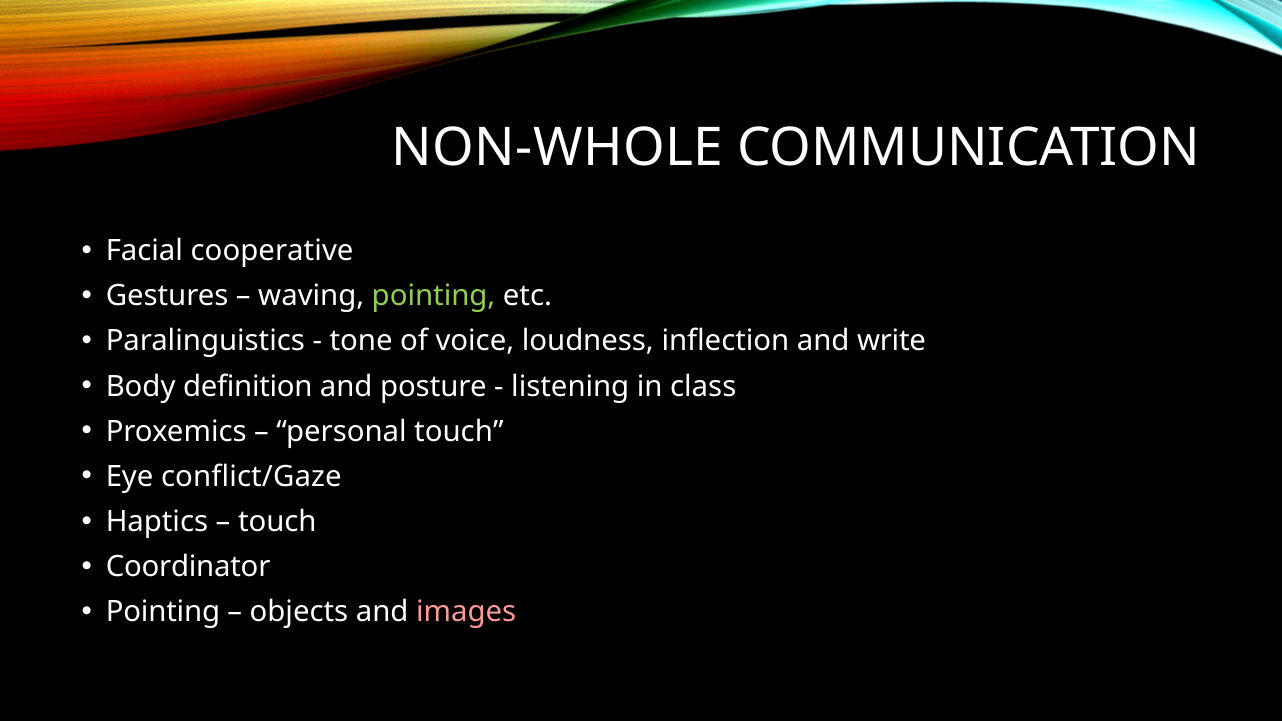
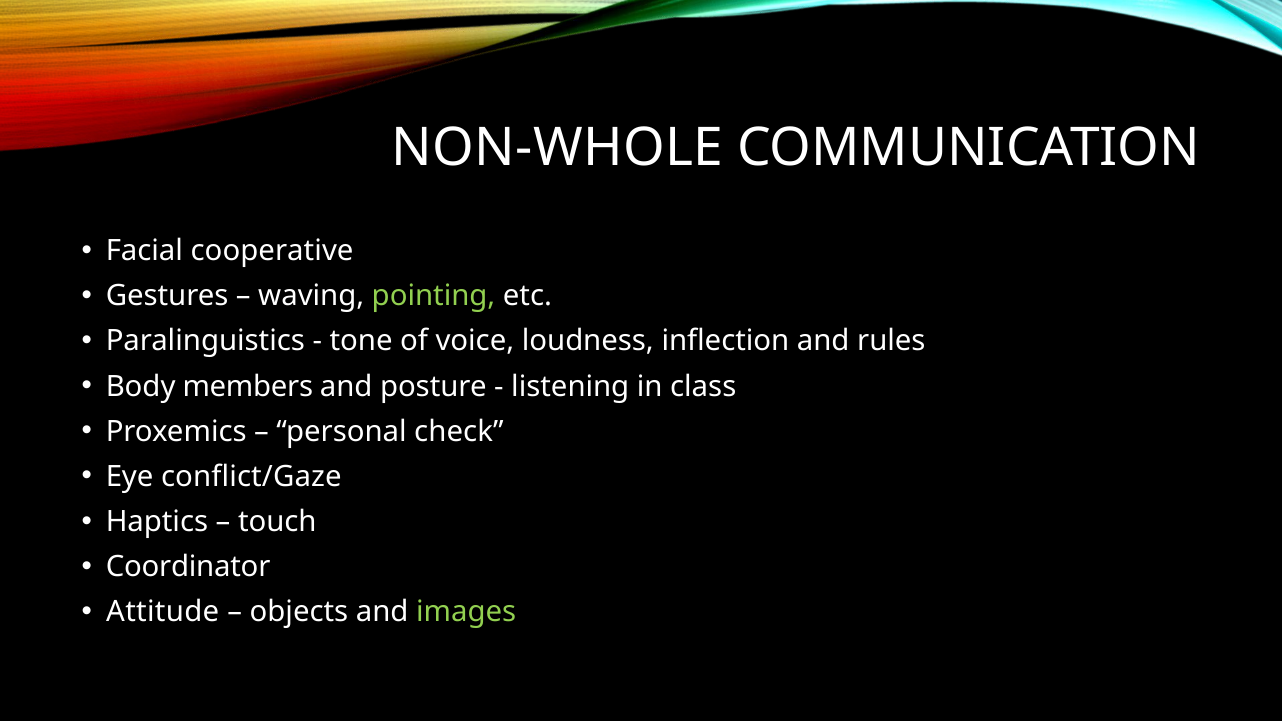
write: write -> rules
definition: definition -> members
personal touch: touch -> check
Pointing at (163, 612): Pointing -> Attitude
images colour: pink -> light green
